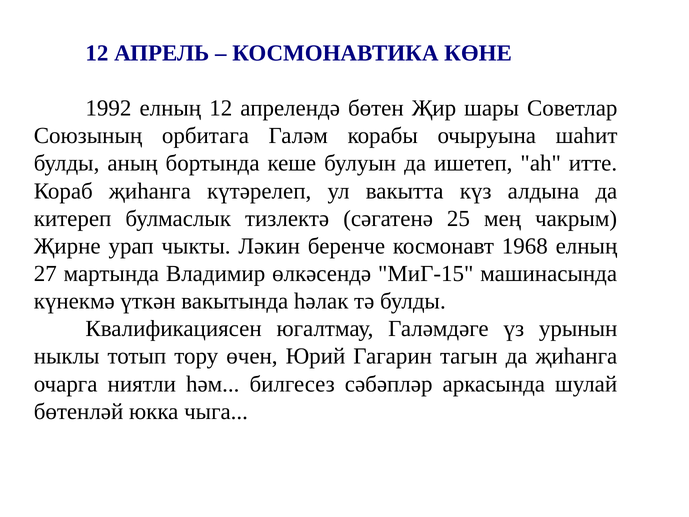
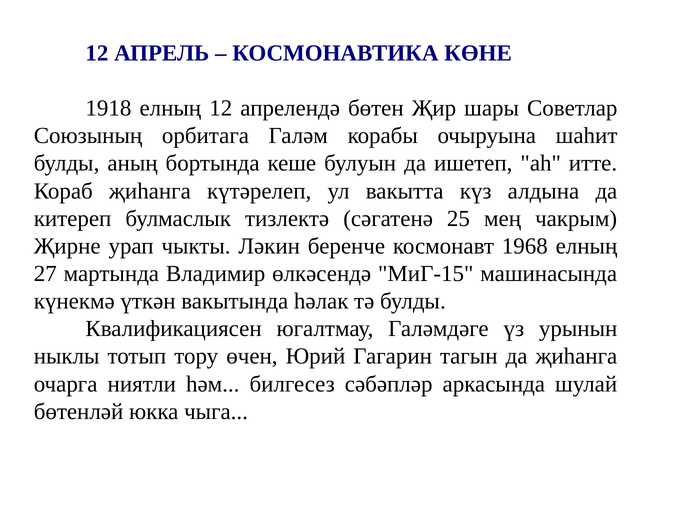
1992: 1992 -> 1918
